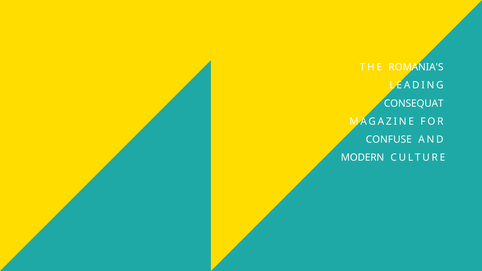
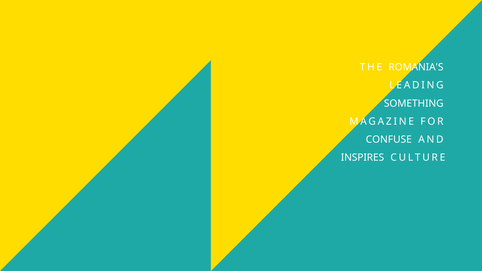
CONSEQUAT: CONSEQUAT -> SOMETHING
MODERN: MODERN -> INSPIRES
